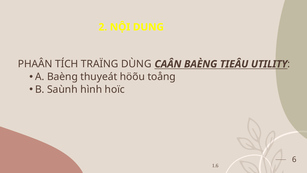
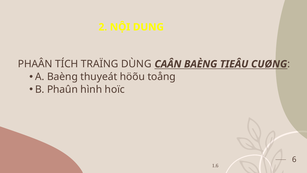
UTILITY: UTILITY -> CUØNG
Saùnh: Saùnh -> Phaûn
